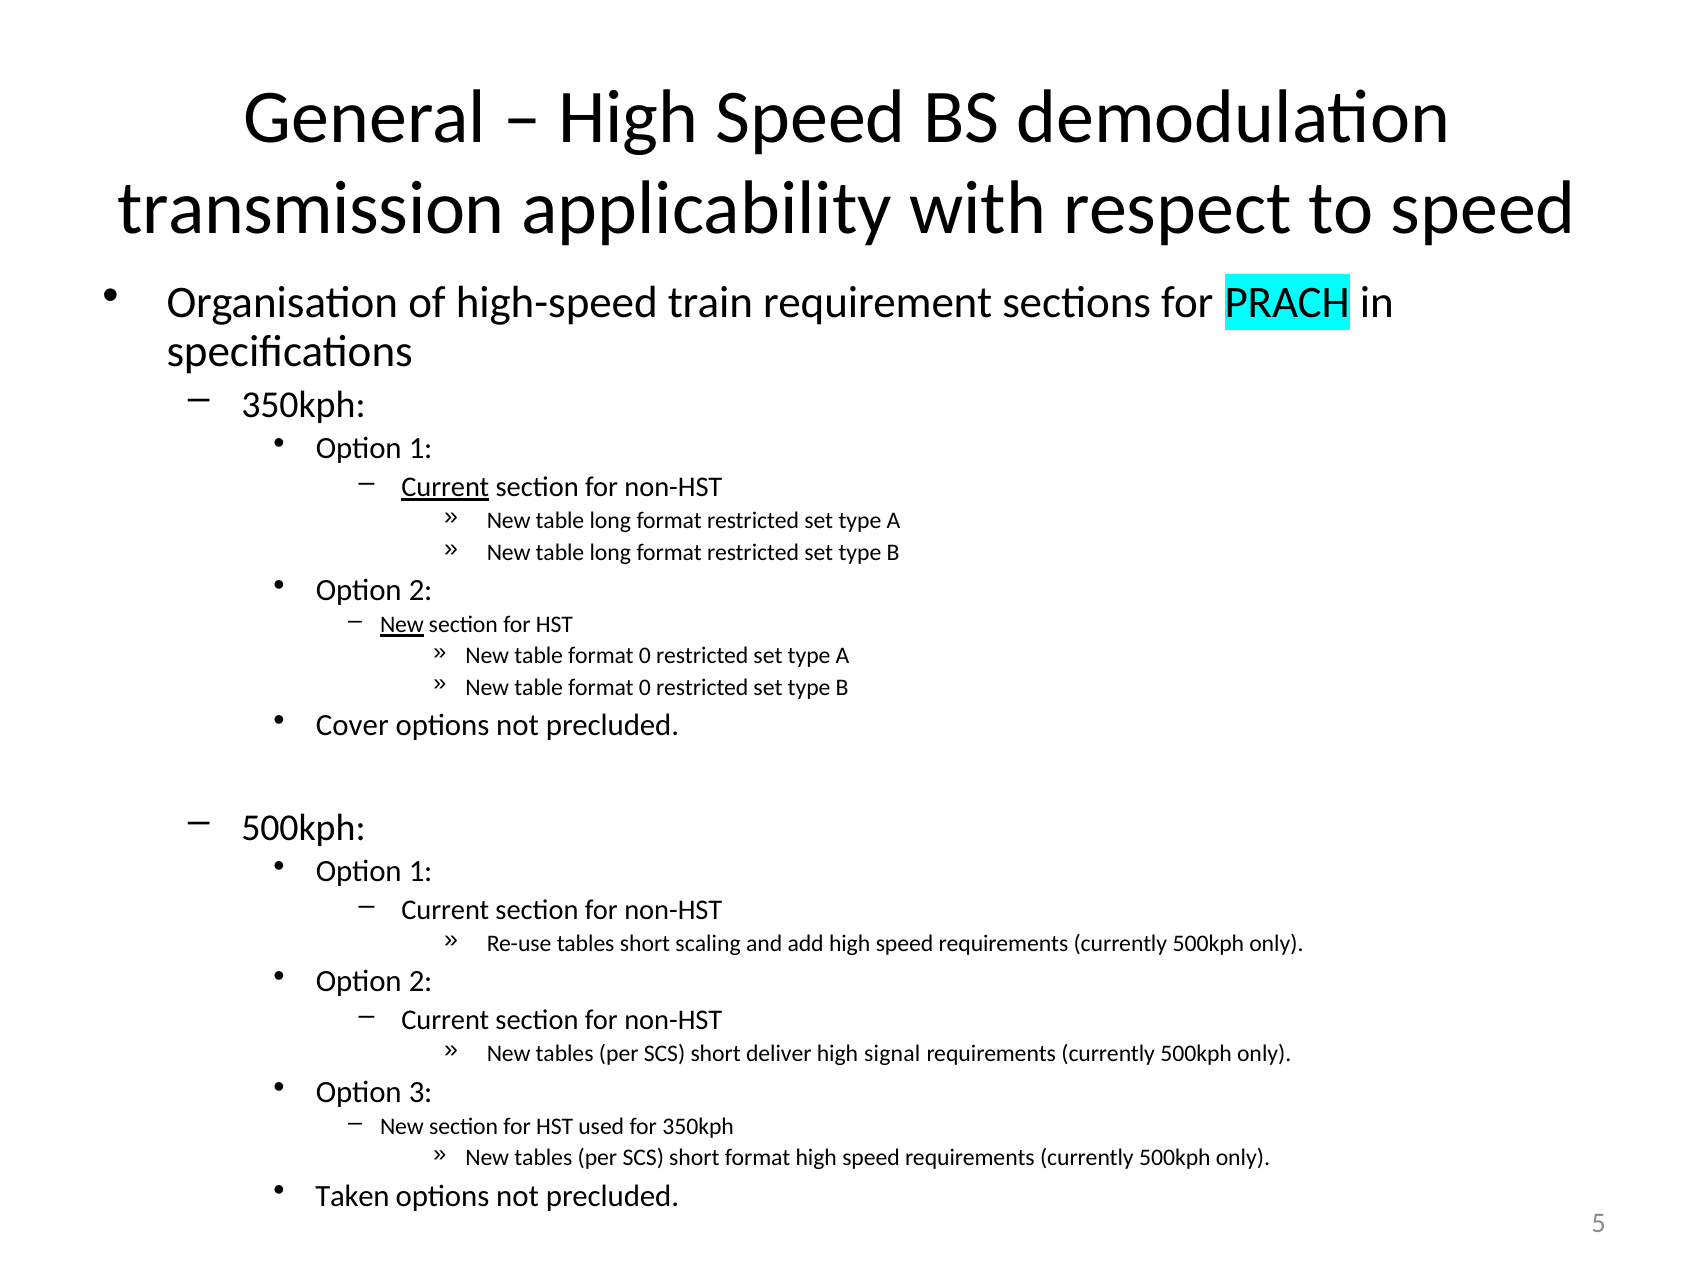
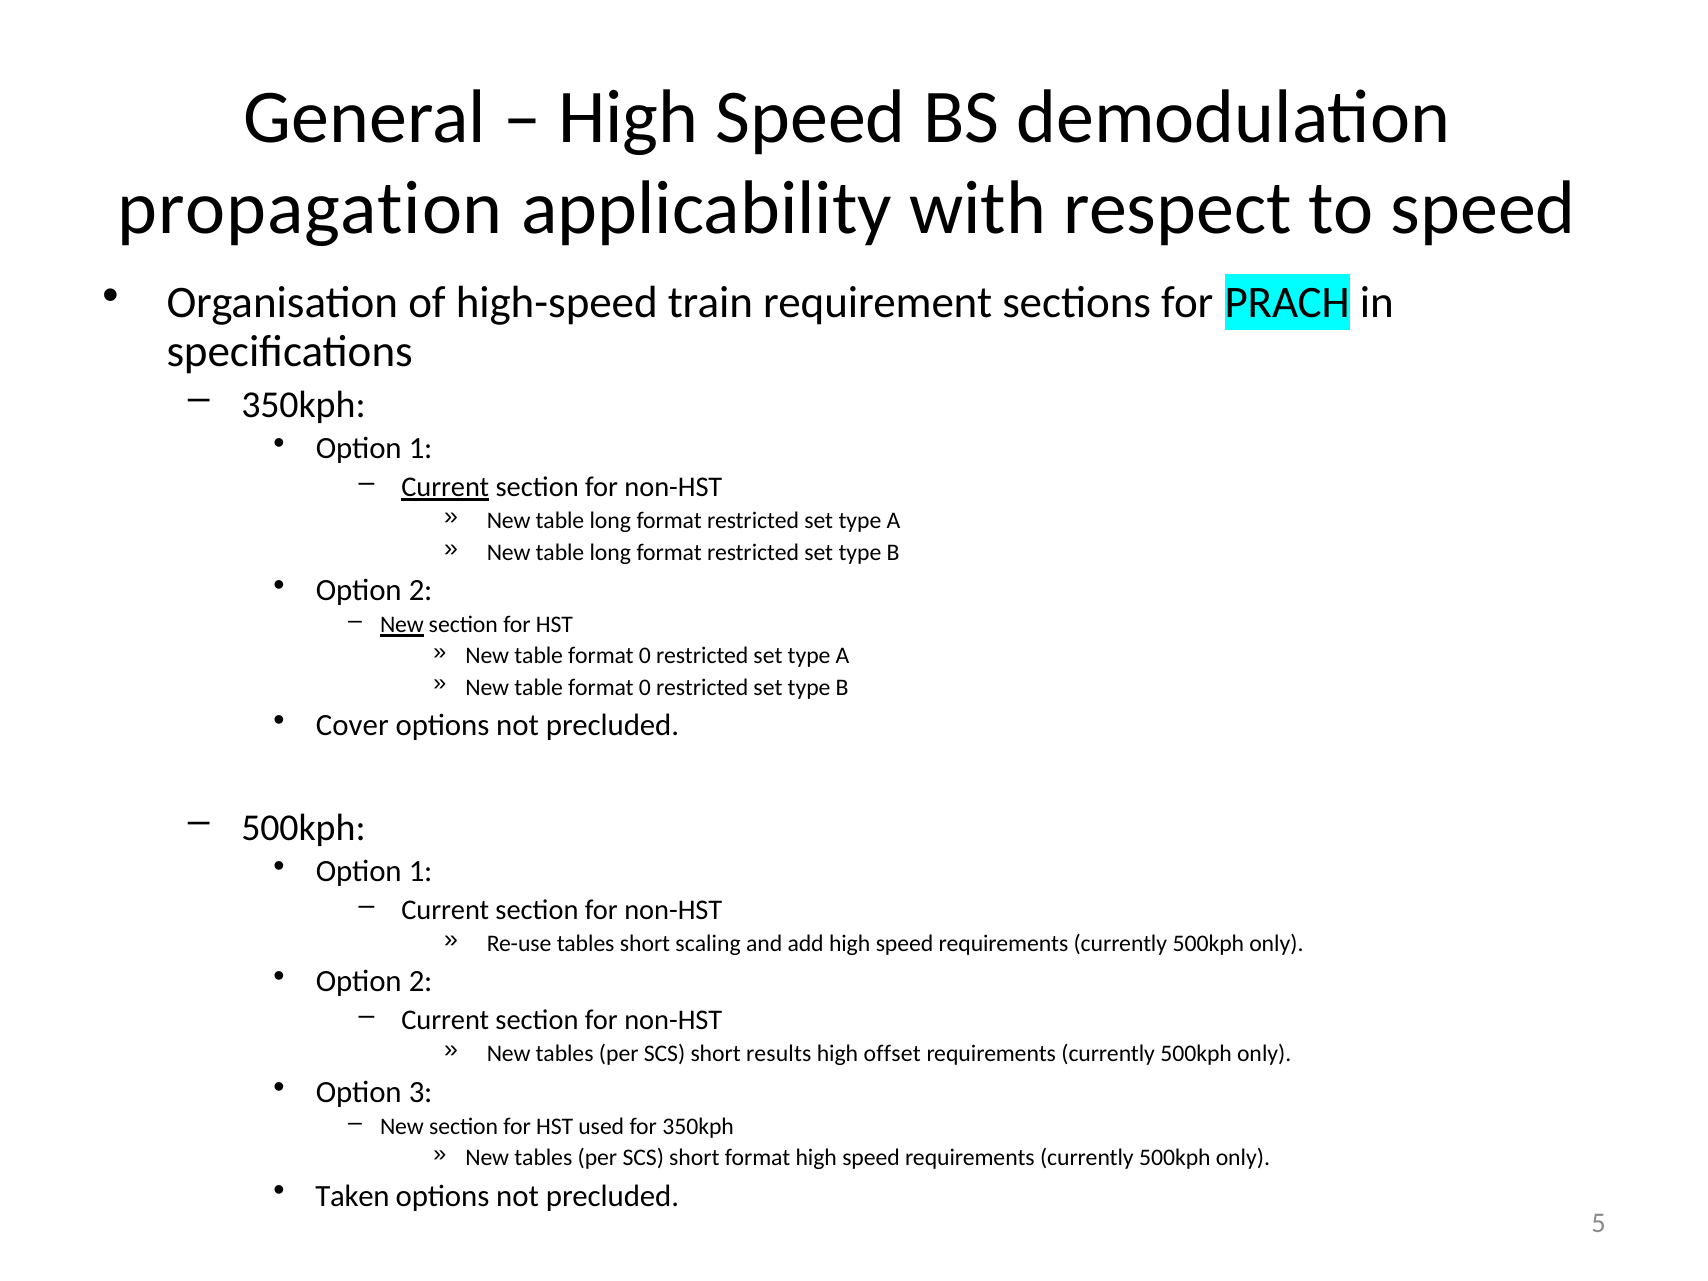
transmission: transmission -> propagation
deliver: deliver -> results
signal: signal -> offset
